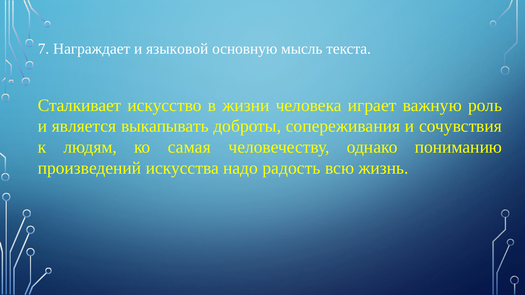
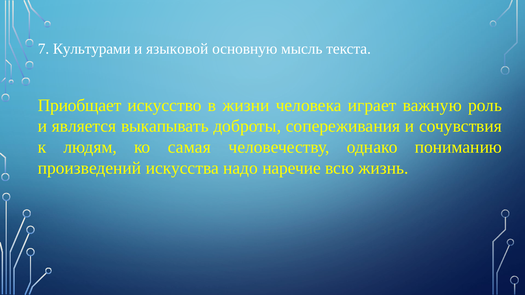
Награждает: Награждает -> Культурами
Сталкивает: Сталкивает -> Приобщает
радость: радость -> наречие
